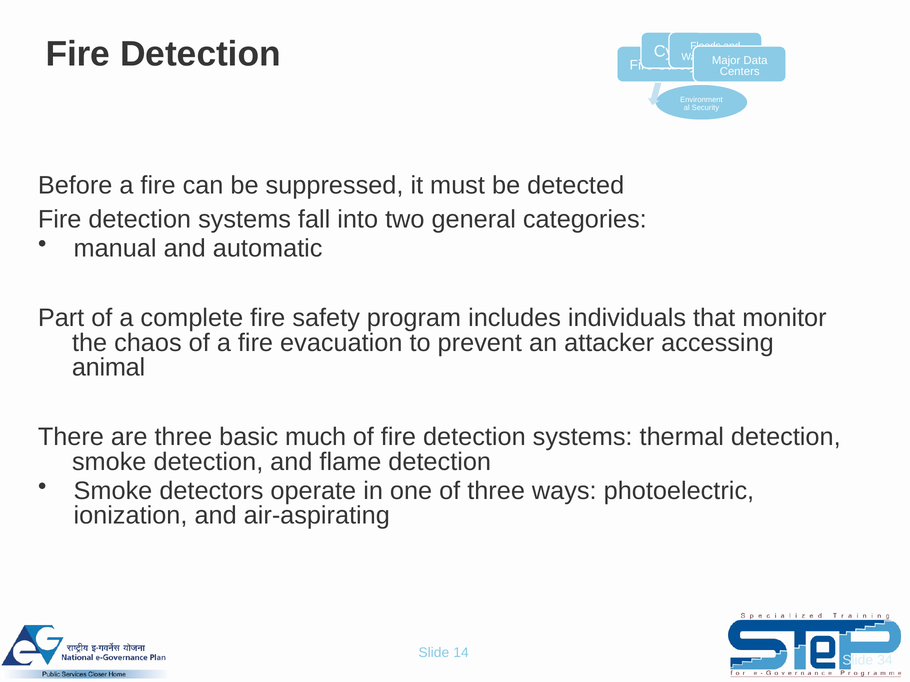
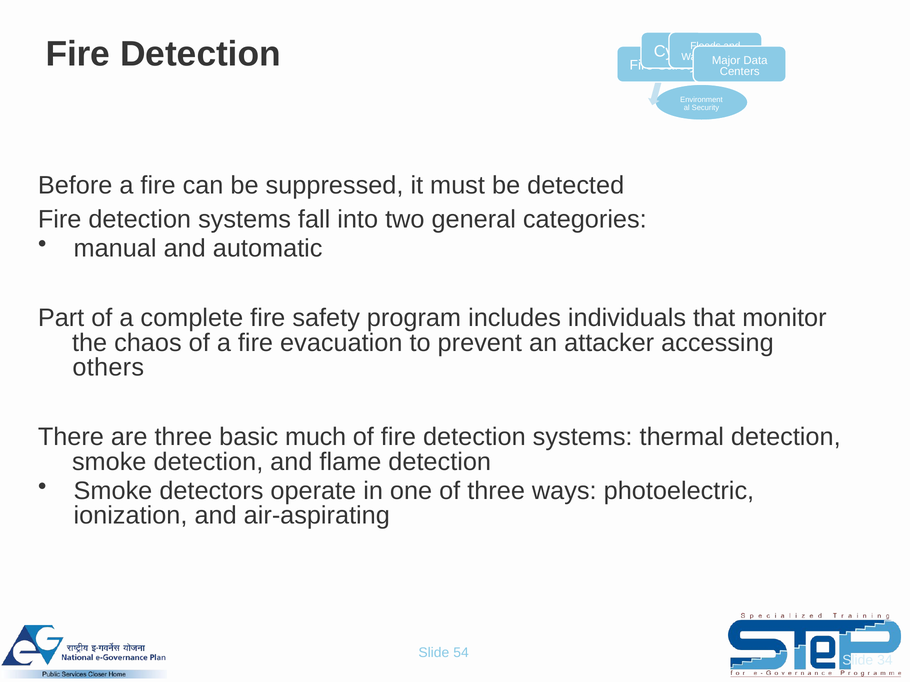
animal: animal -> others
14: 14 -> 54
